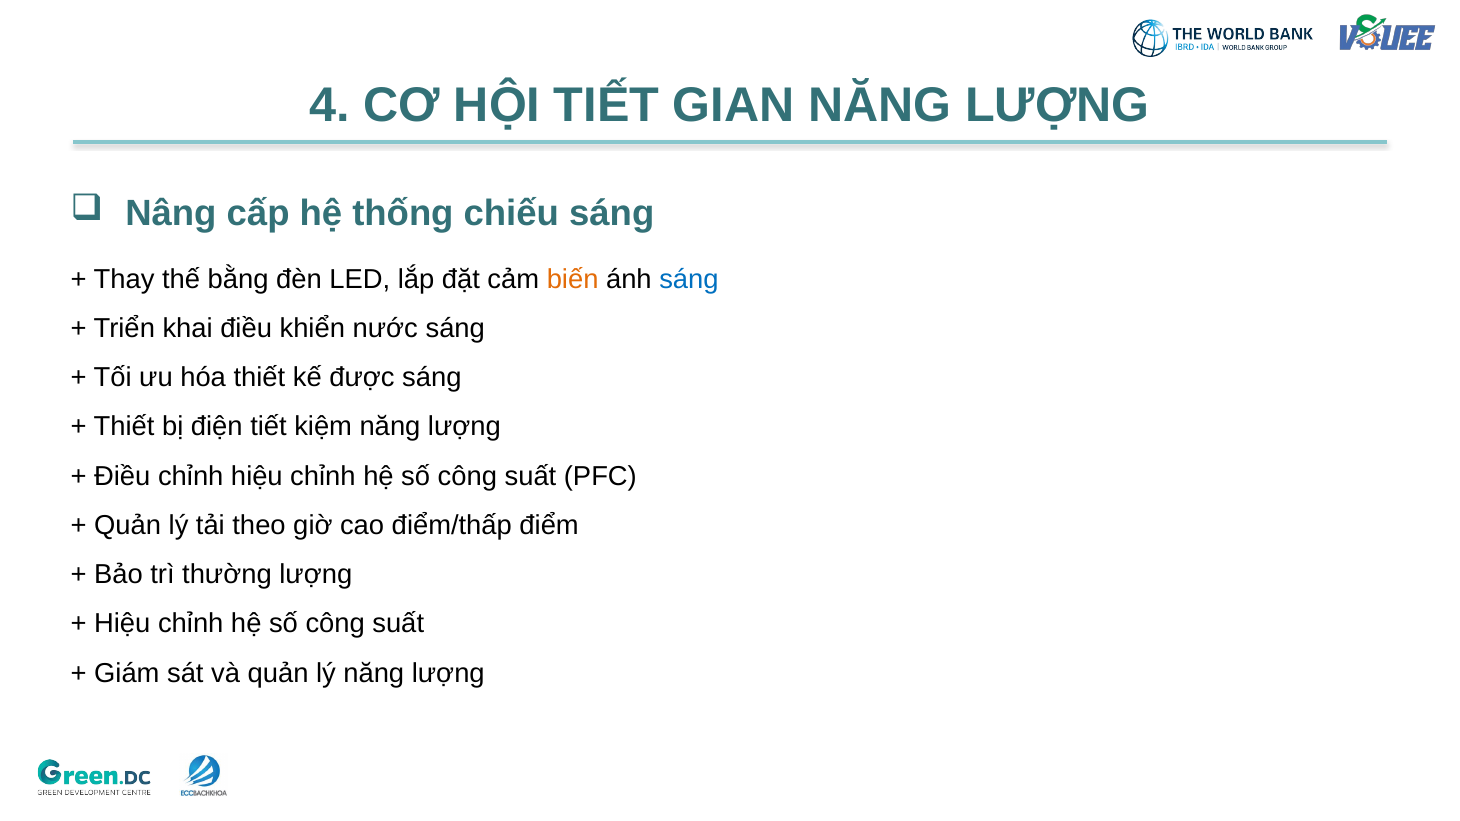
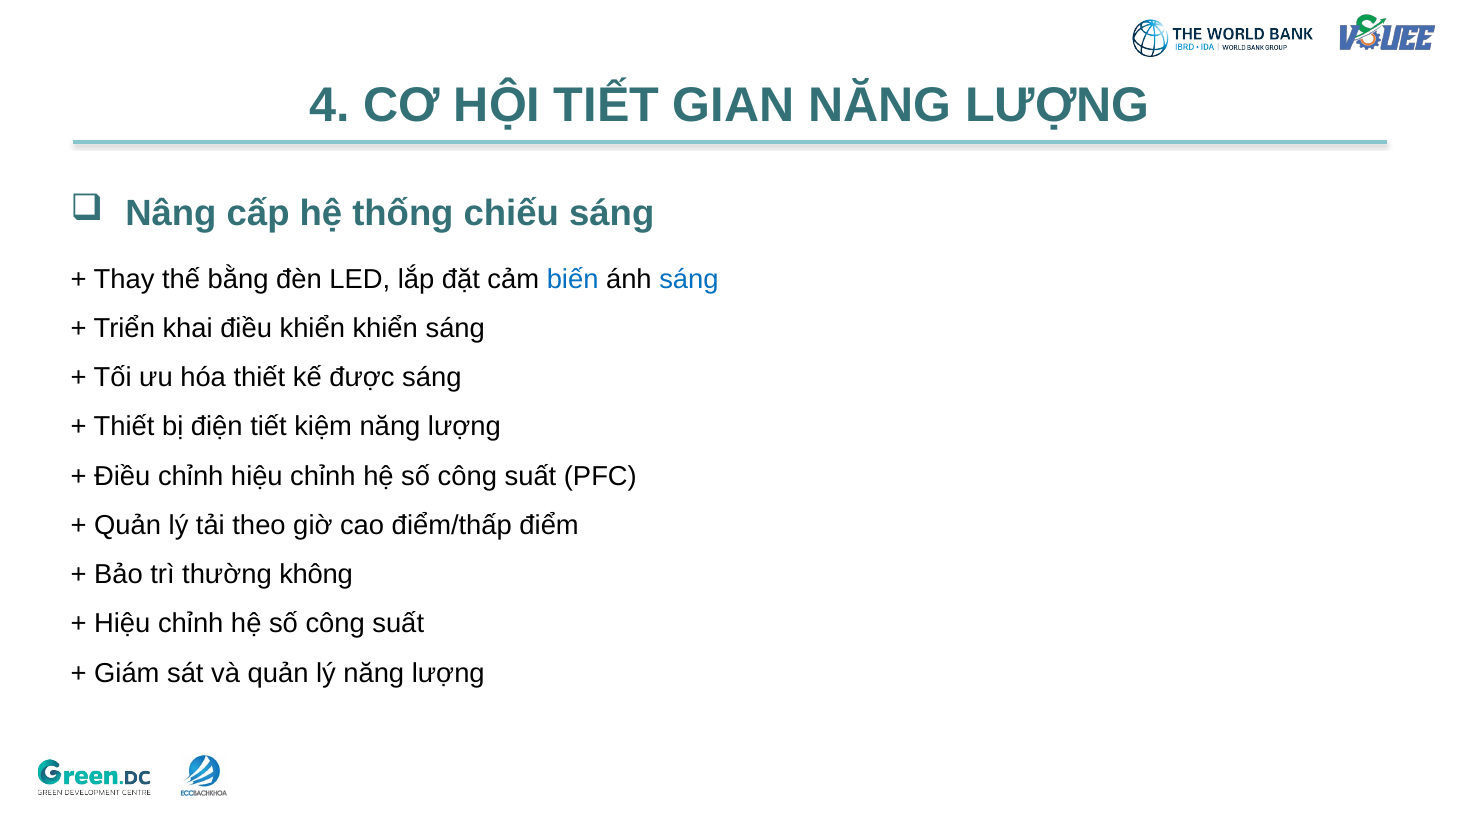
biến colour: orange -> blue
khiển nước: nước -> khiển
thường lượng: lượng -> không
